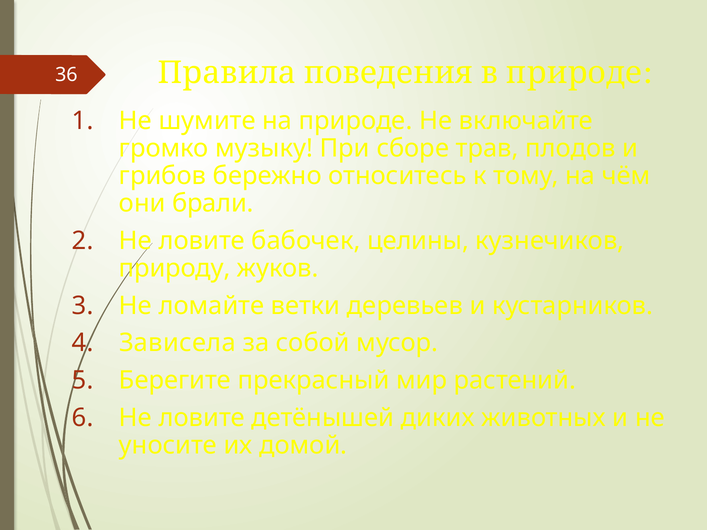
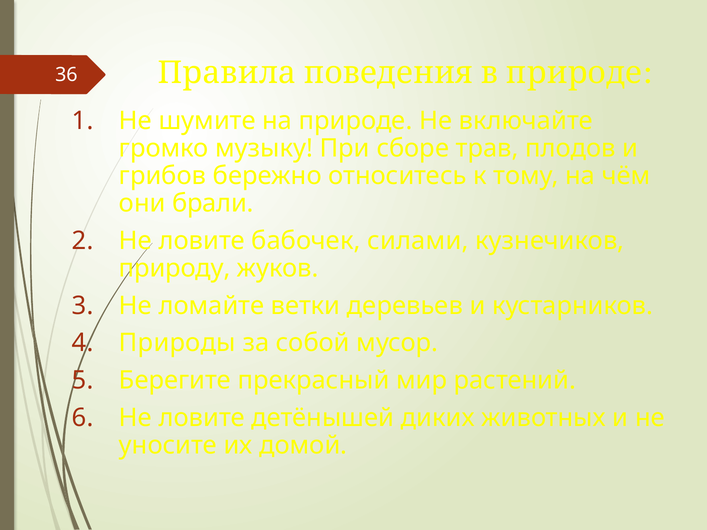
целины: целины -> силами
Зависела: Зависела -> Природы
